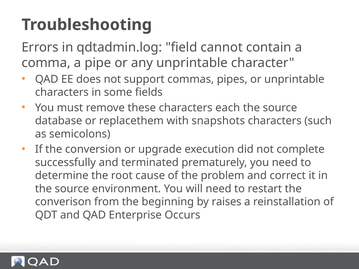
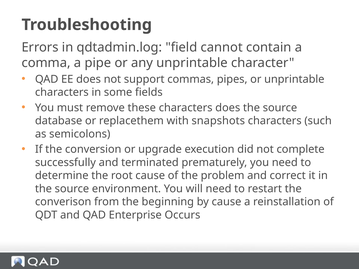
characters each: each -> does
by raises: raises -> cause
